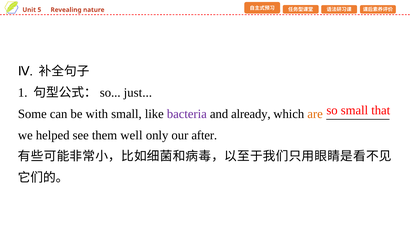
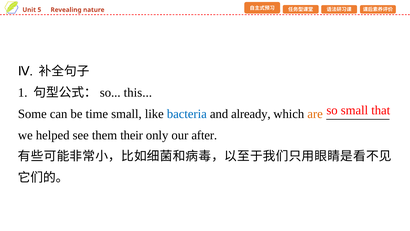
just: just -> this
with: with -> time
bacteria colour: purple -> blue
well: well -> their
